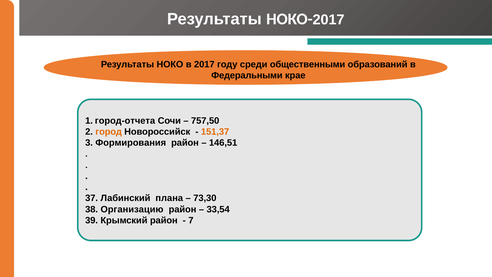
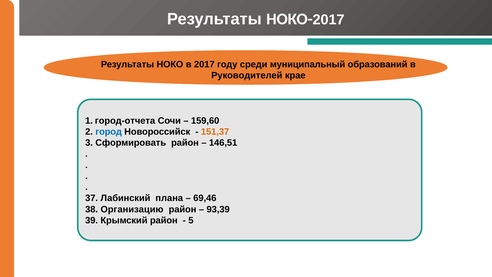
общественными: общественными -> муниципальный
Федеральными: Федеральными -> Руководителей
757,50: 757,50 -> 159,60
город colour: orange -> blue
Формирования: Формирования -> Сформировать
73,30: 73,30 -> 69,46
33,54: 33,54 -> 93,39
7: 7 -> 5
